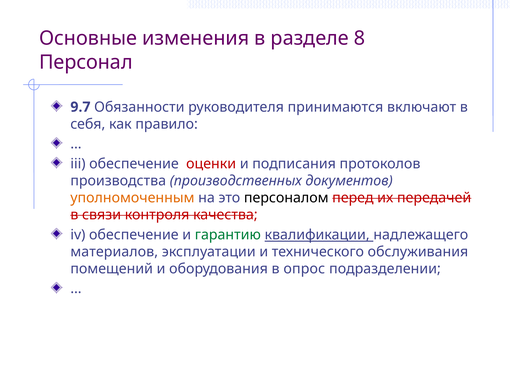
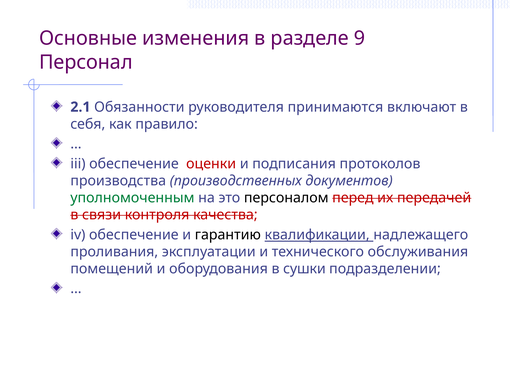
8: 8 -> 9
9.7: 9.7 -> 2.1
уполномоченным colour: orange -> green
гарантию colour: green -> black
материалов: материалов -> проливания
опрос: опрос -> сушки
